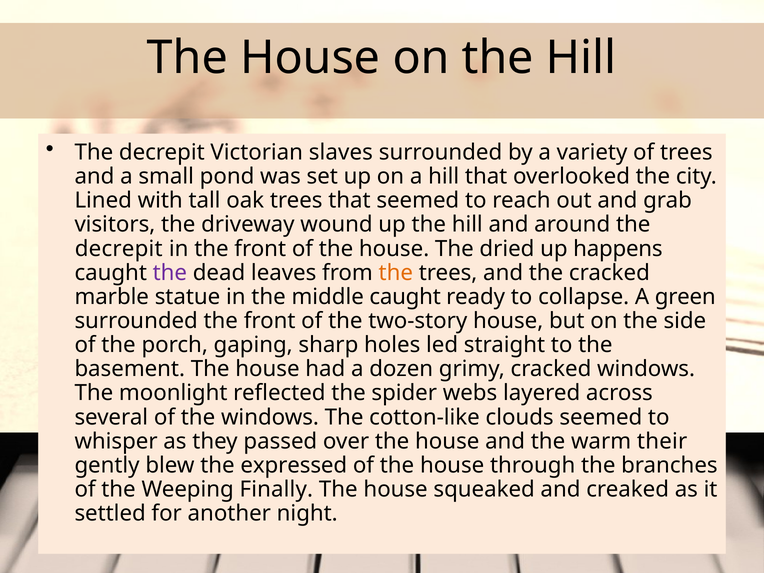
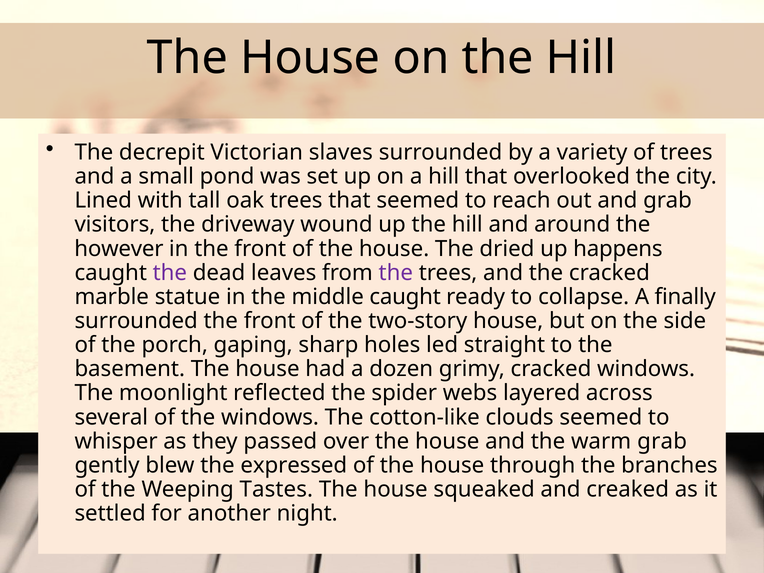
decrepit at (119, 249): decrepit -> however
the at (396, 273) colour: orange -> purple
green: green -> finally
warm their: their -> grab
Finally: Finally -> Tastes
